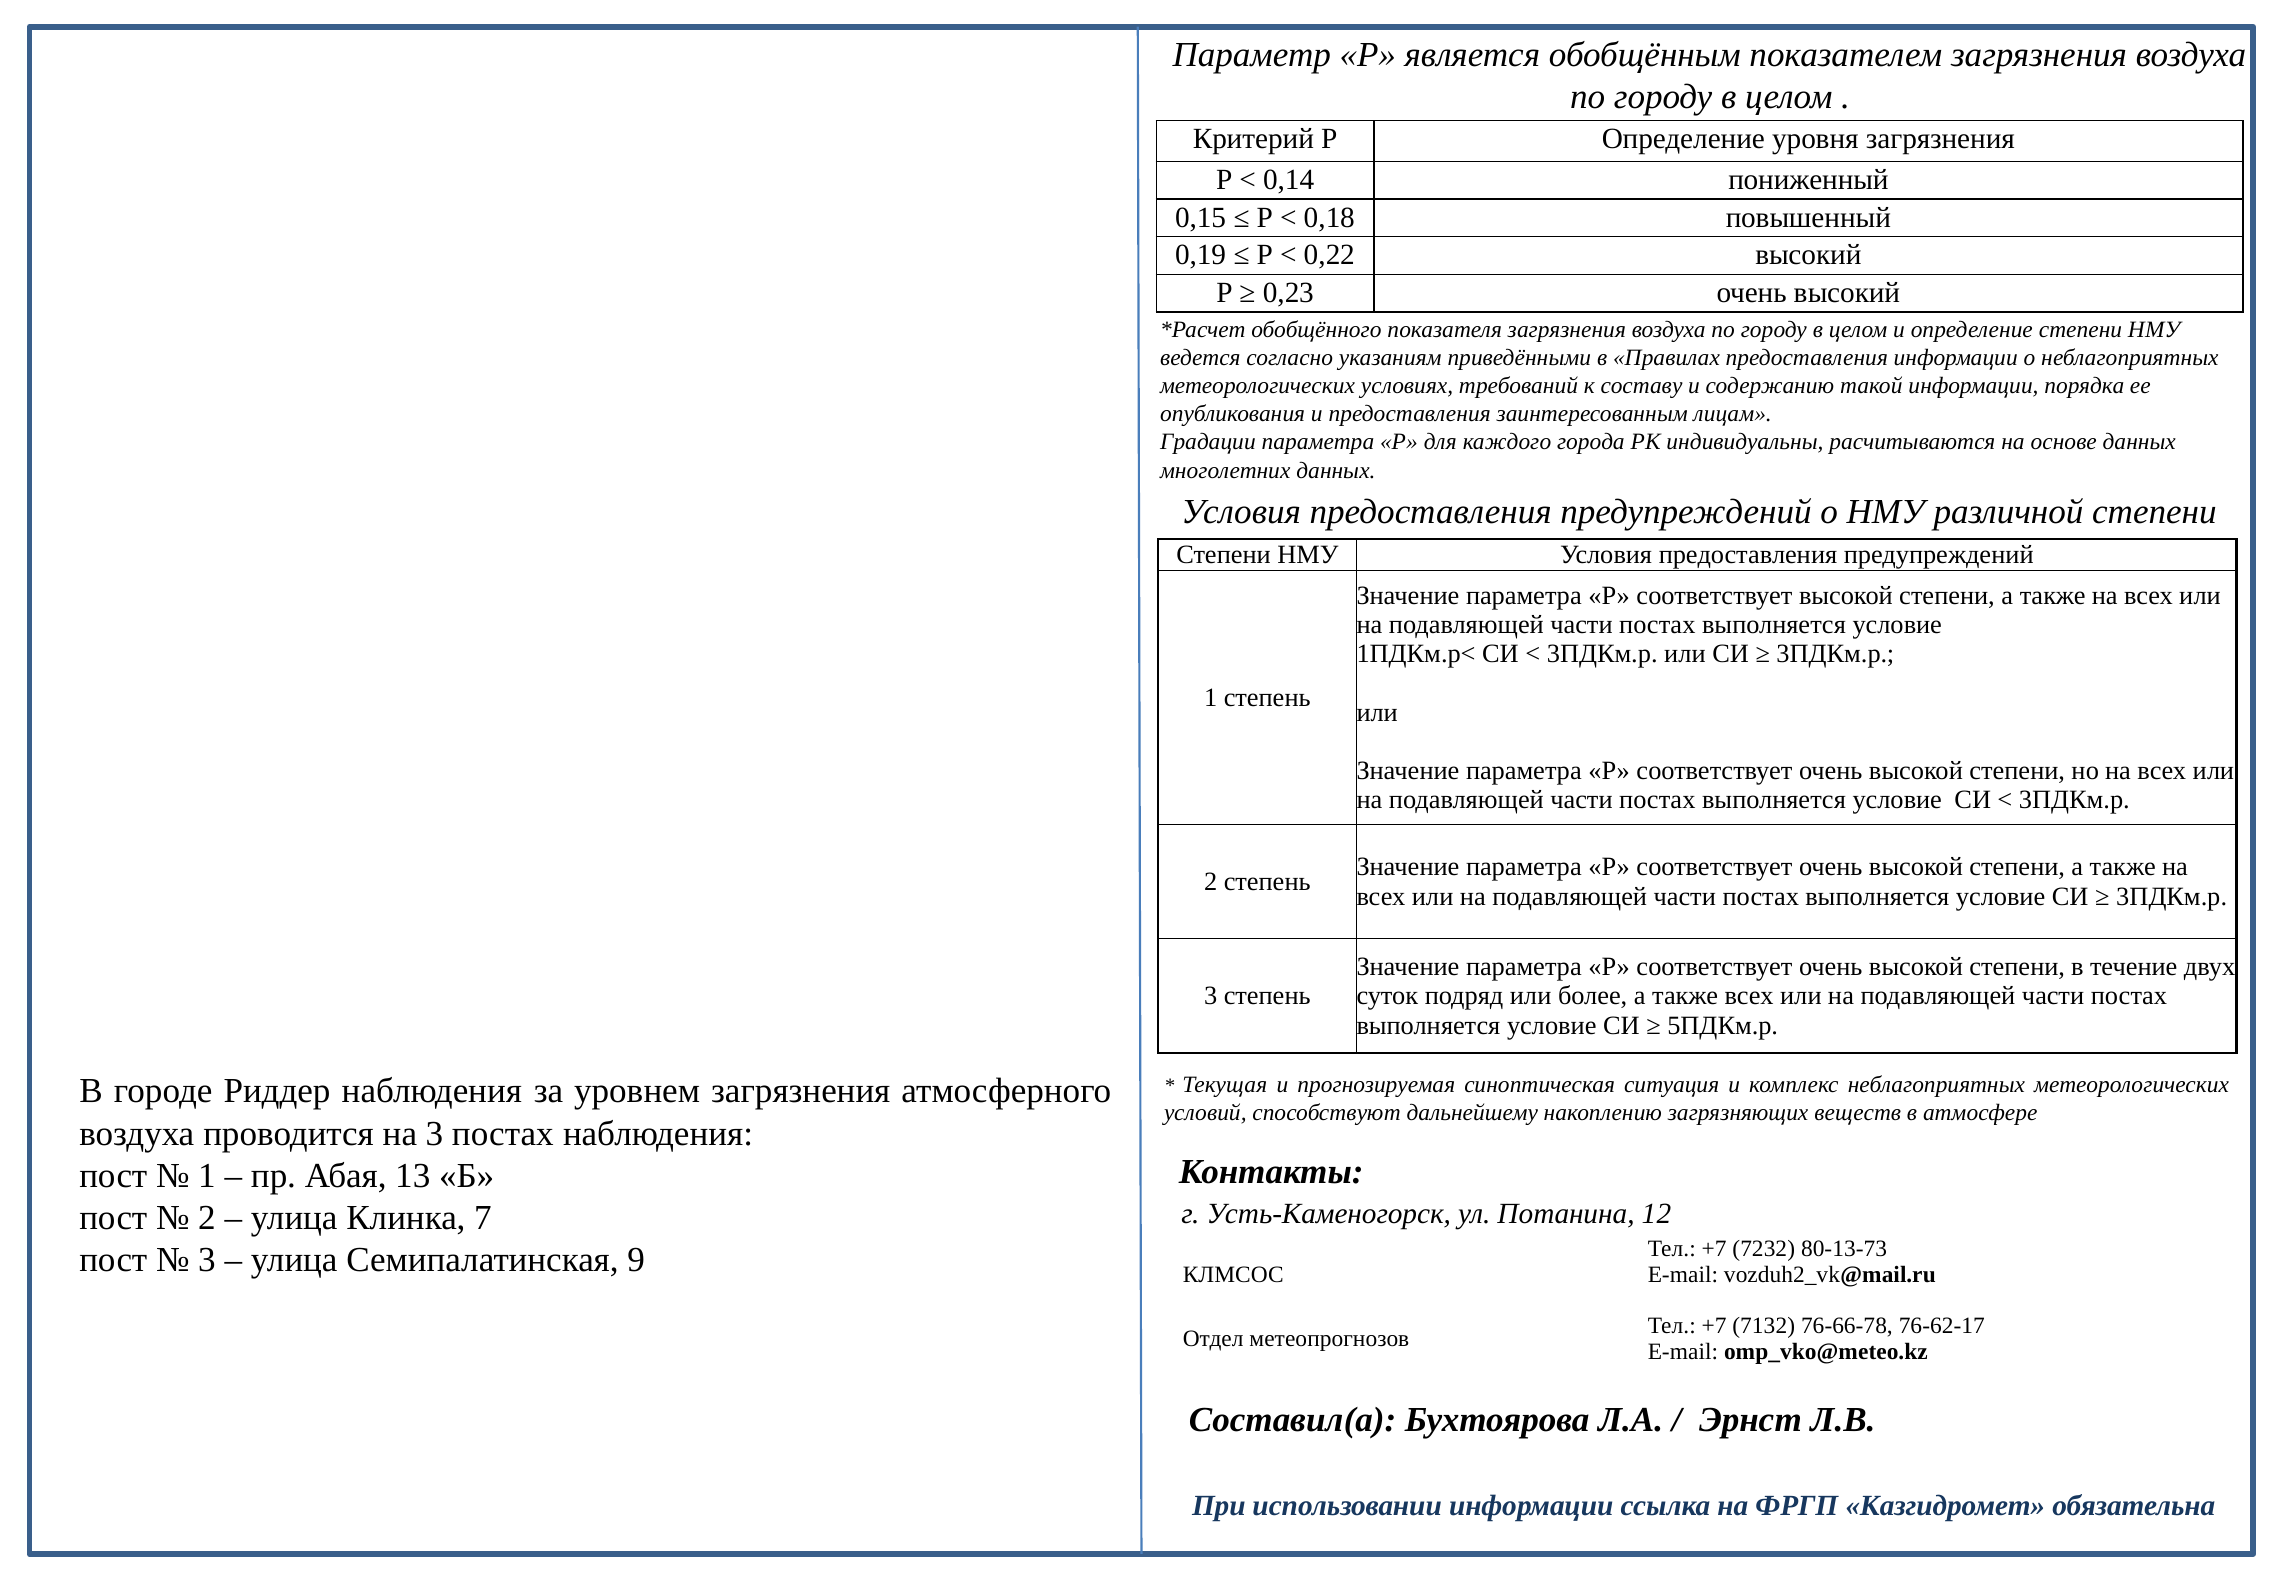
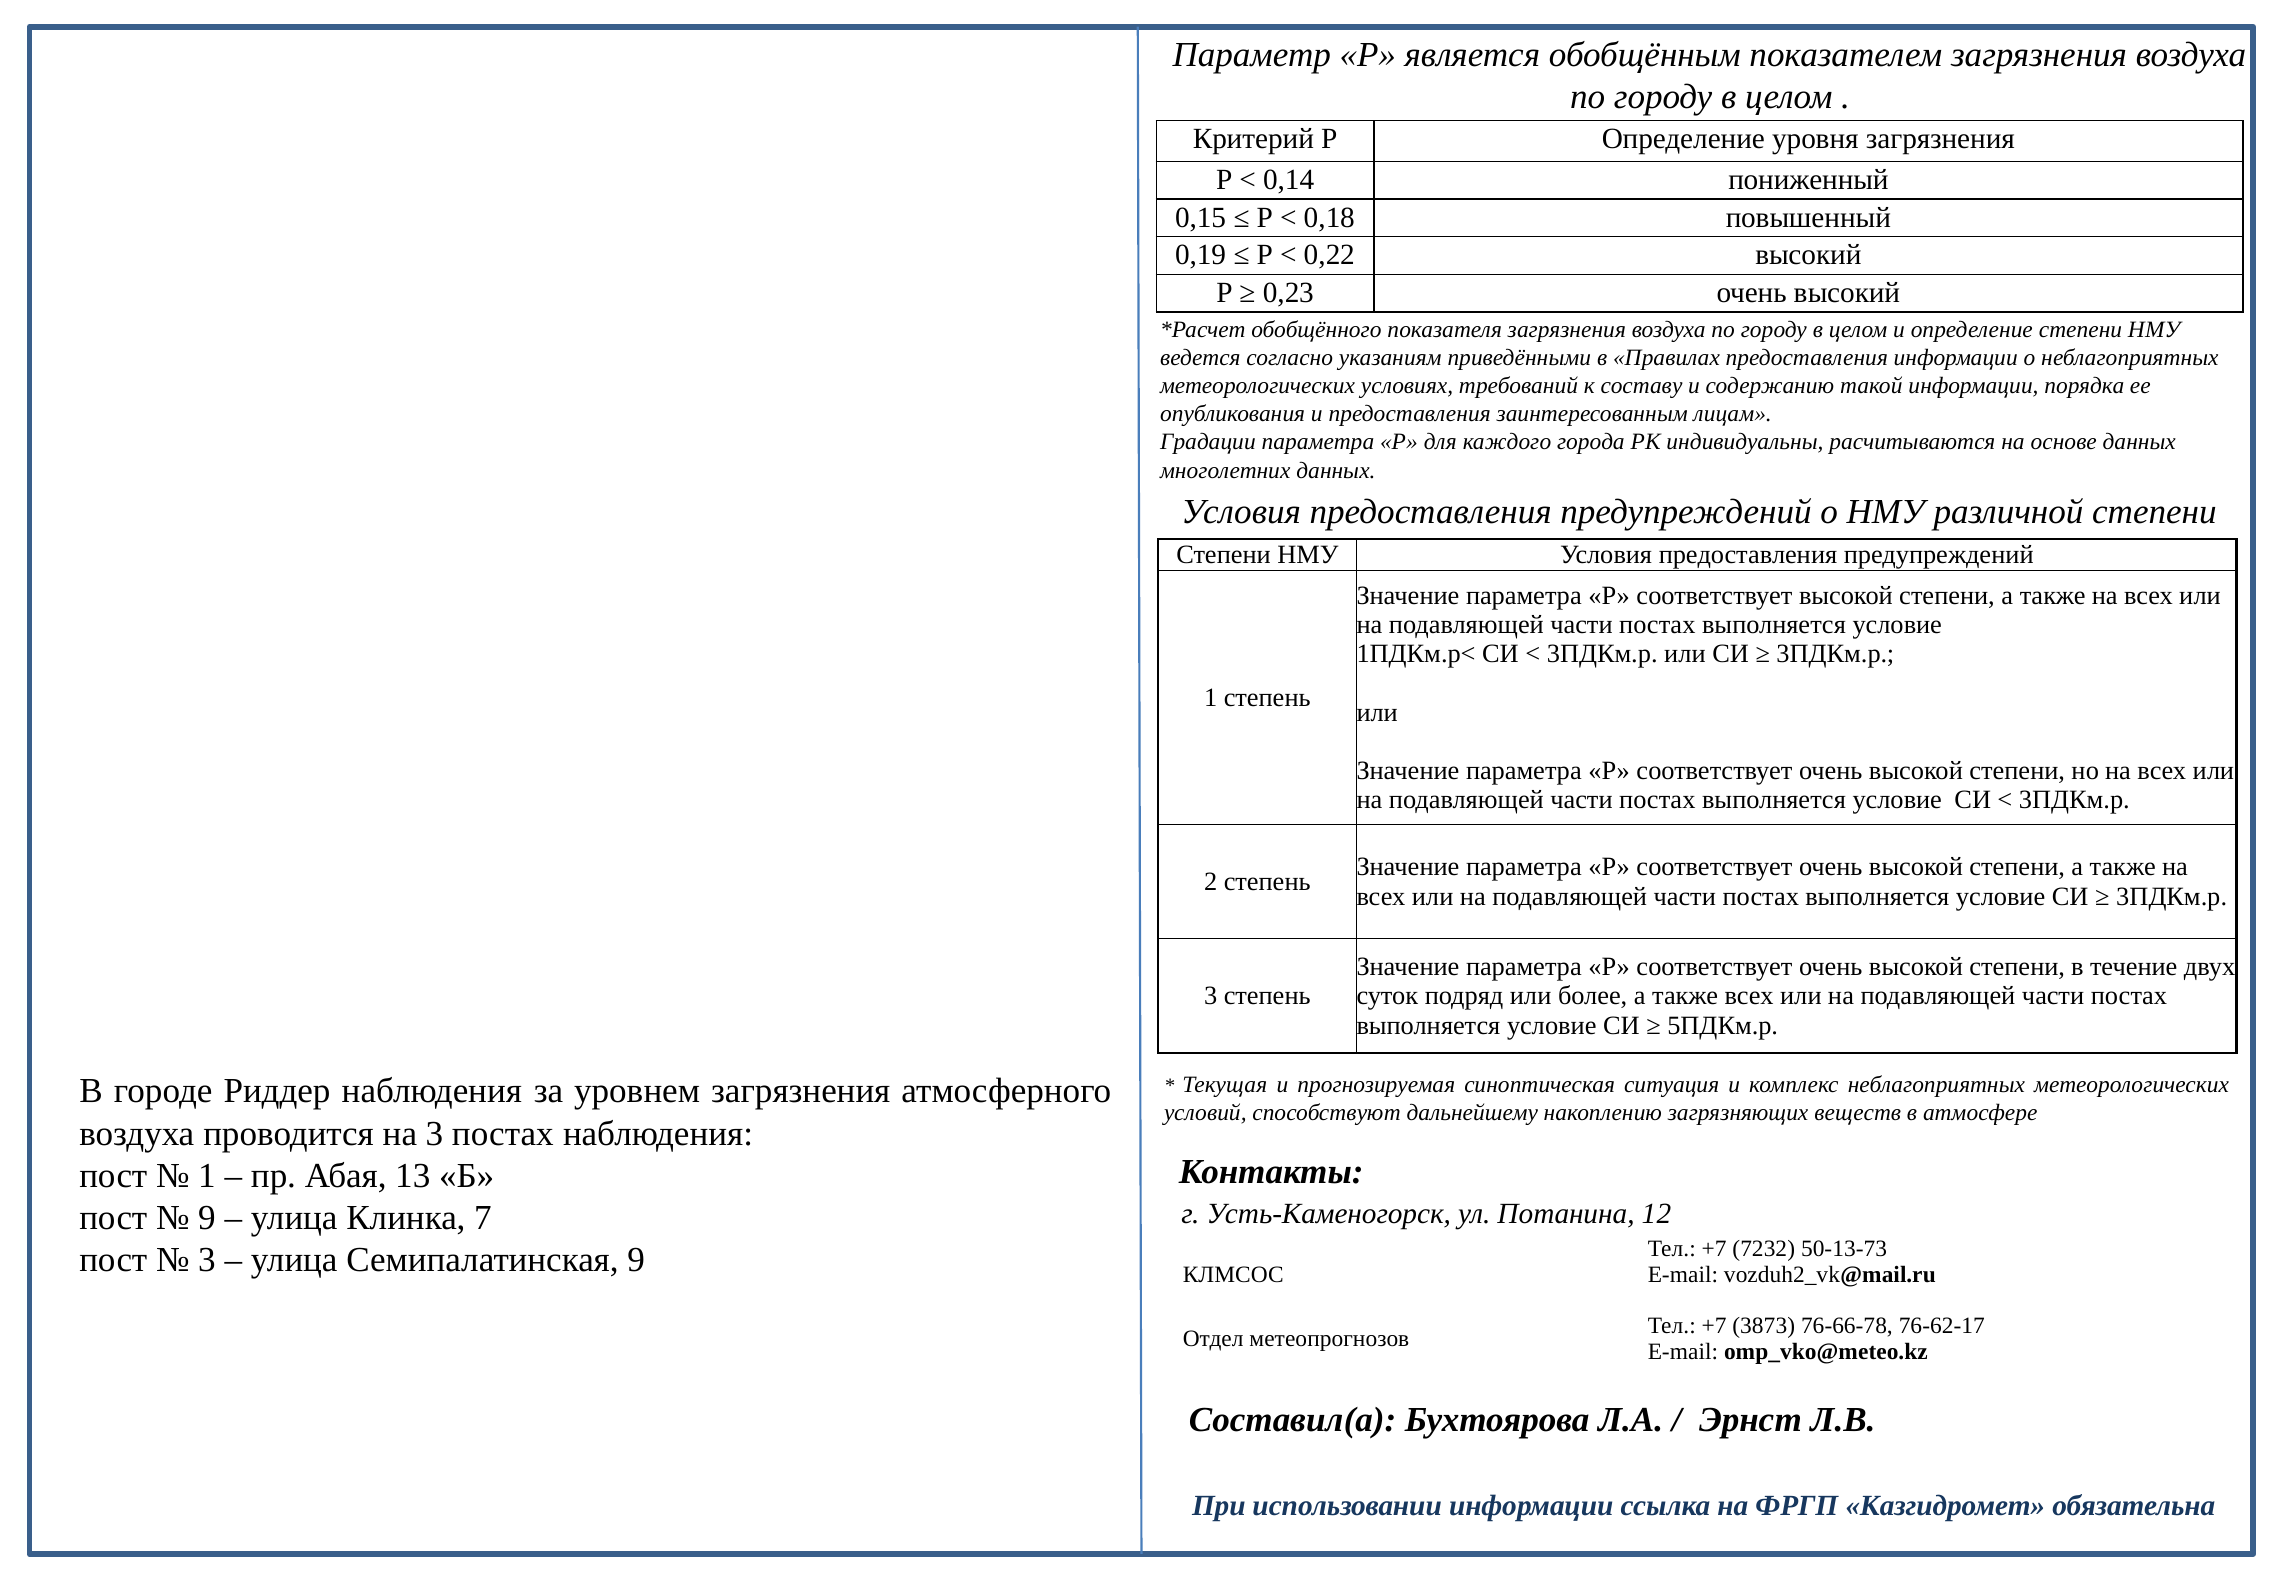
2 at (207, 1217): 2 -> 9
80-13-73: 80-13-73 -> 50-13-73
7132: 7132 -> 3873
